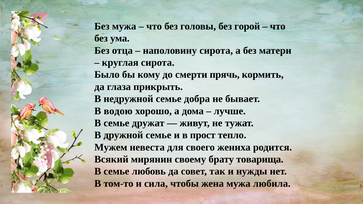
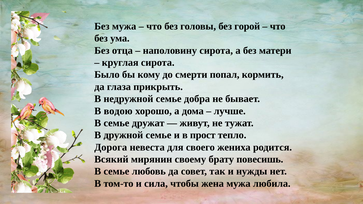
прячь: прячь -> попал
Мужем: Мужем -> Дорога
товарища: товарища -> повесишь
